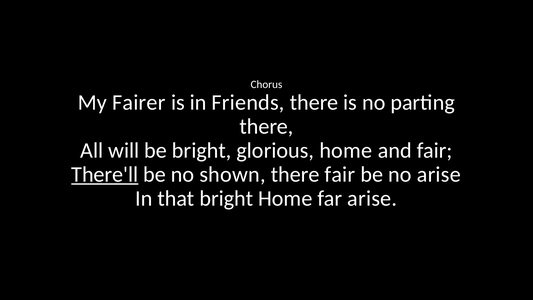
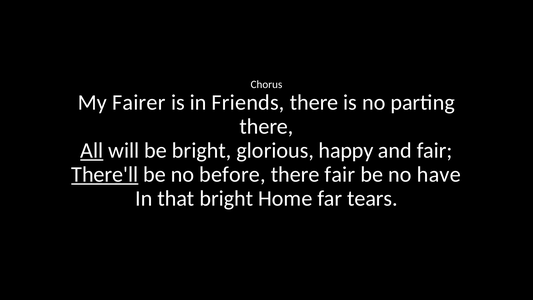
All underline: none -> present
glorious home: home -> happy
shown: shown -> before
no arise: arise -> have
far arise: arise -> tears
